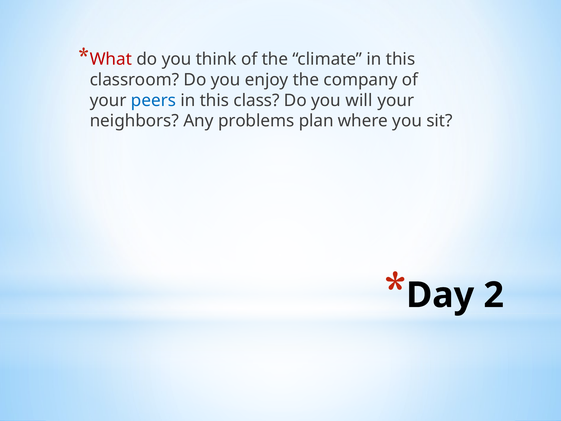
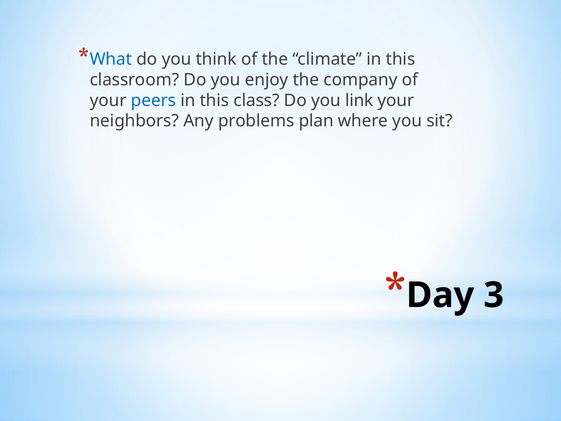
What colour: red -> blue
will: will -> link
2: 2 -> 3
